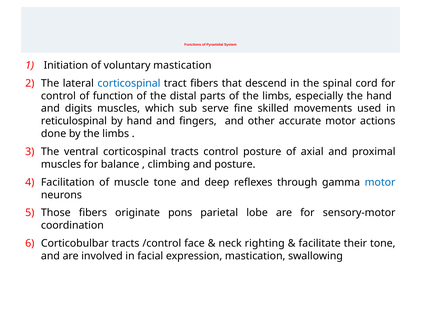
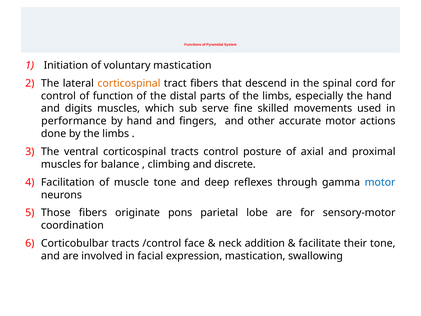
corticospinal at (129, 83) colour: blue -> orange
reticulospinal: reticulospinal -> performance
and posture: posture -> discrete
righting: righting -> addition
